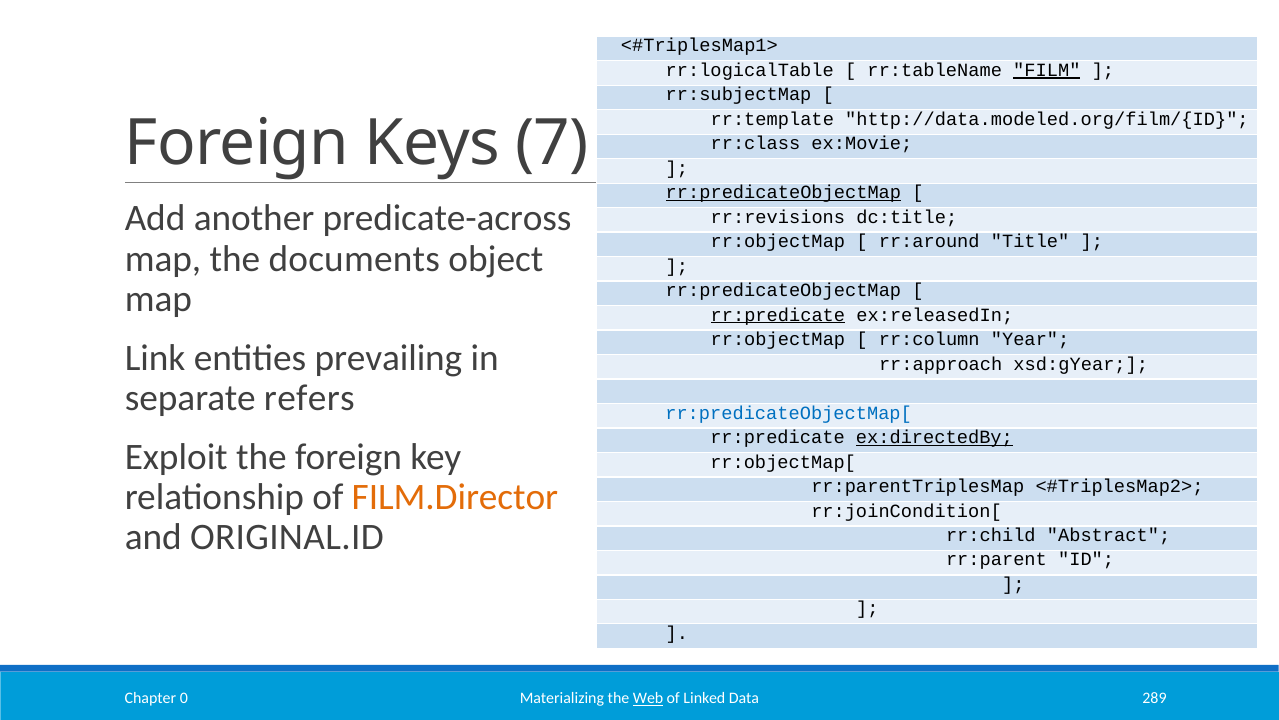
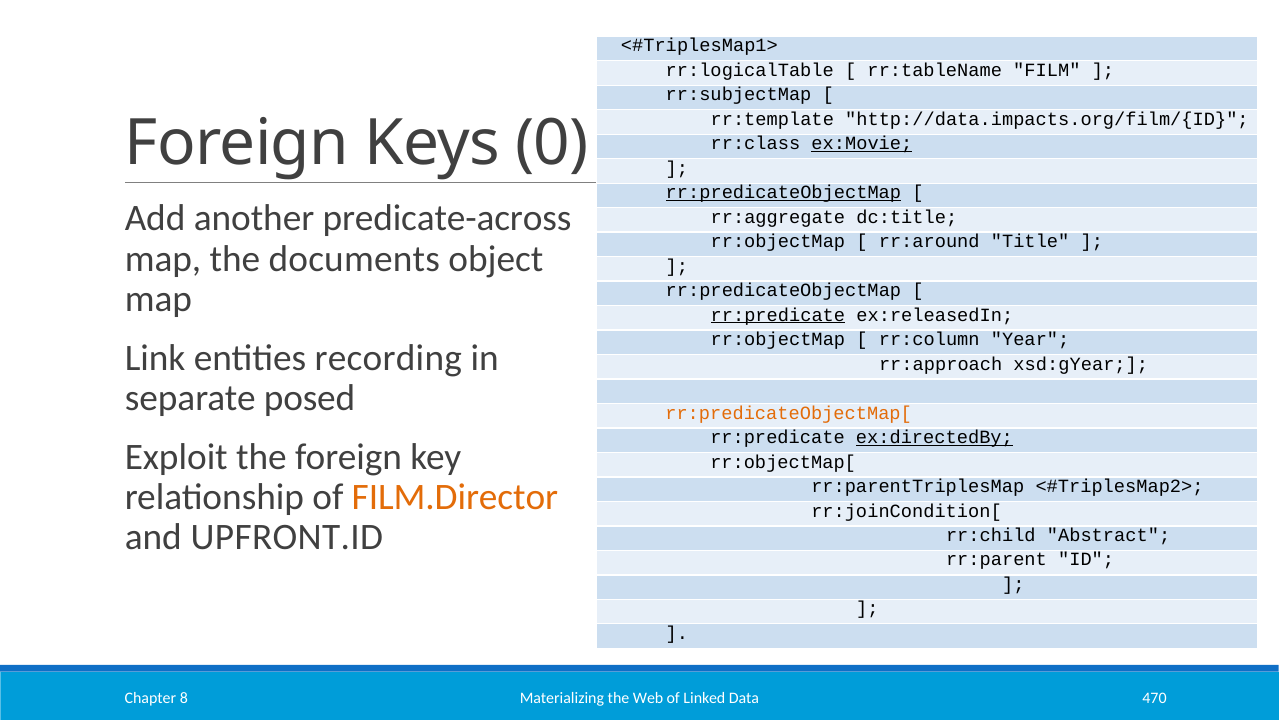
FILM underline: present -> none
http://data.modeled.org/film/{ID: http://data.modeled.org/film/{ID -> http://data.impacts.org/film/{ID
7: 7 -> 0
ex:Movie underline: none -> present
rr:revisions: rr:revisions -> rr:aggregate
prevailing: prevailing -> recording
refers: refers -> posed
rr:predicateObjectMap[ colour: blue -> orange
ORIGINAL.ID: ORIGINAL.ID -> UPFRONT.ID
Web underline: present -> none
289: 289 -> 470
0: 0 -> 8
